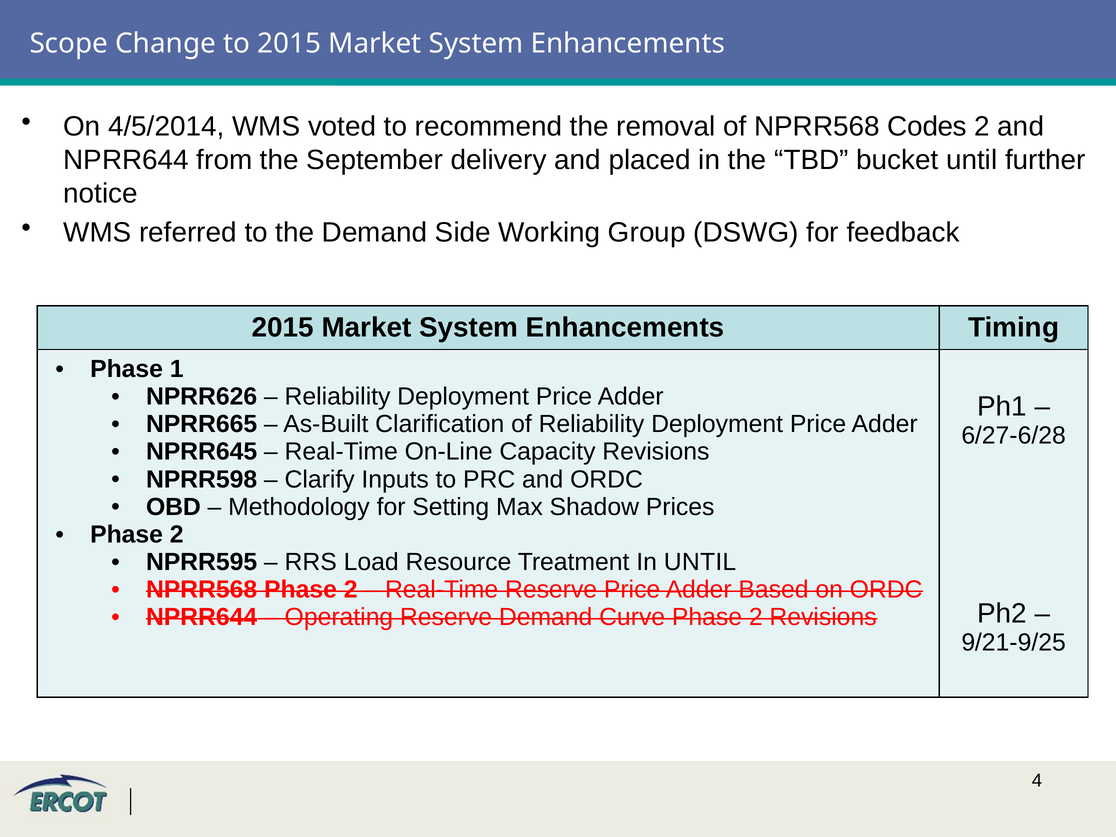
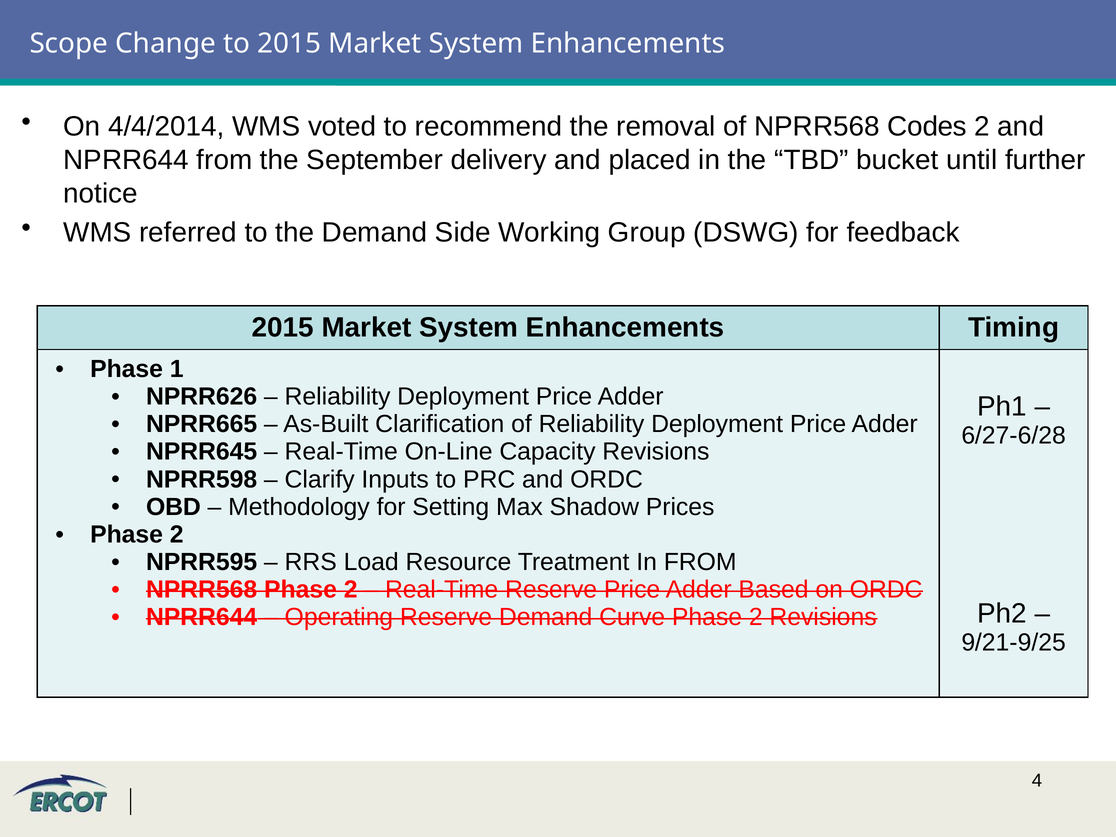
4/5/2014: 4/5/2014 -> 4/4/2014
In UNTIL: UNTIL -> FROM
